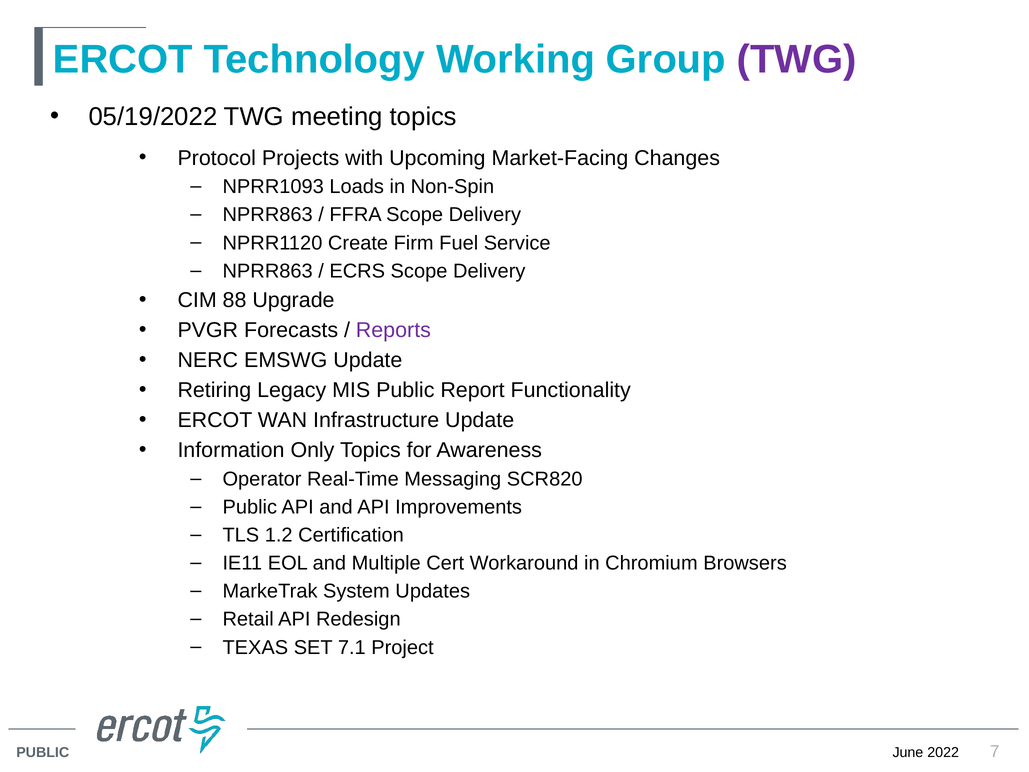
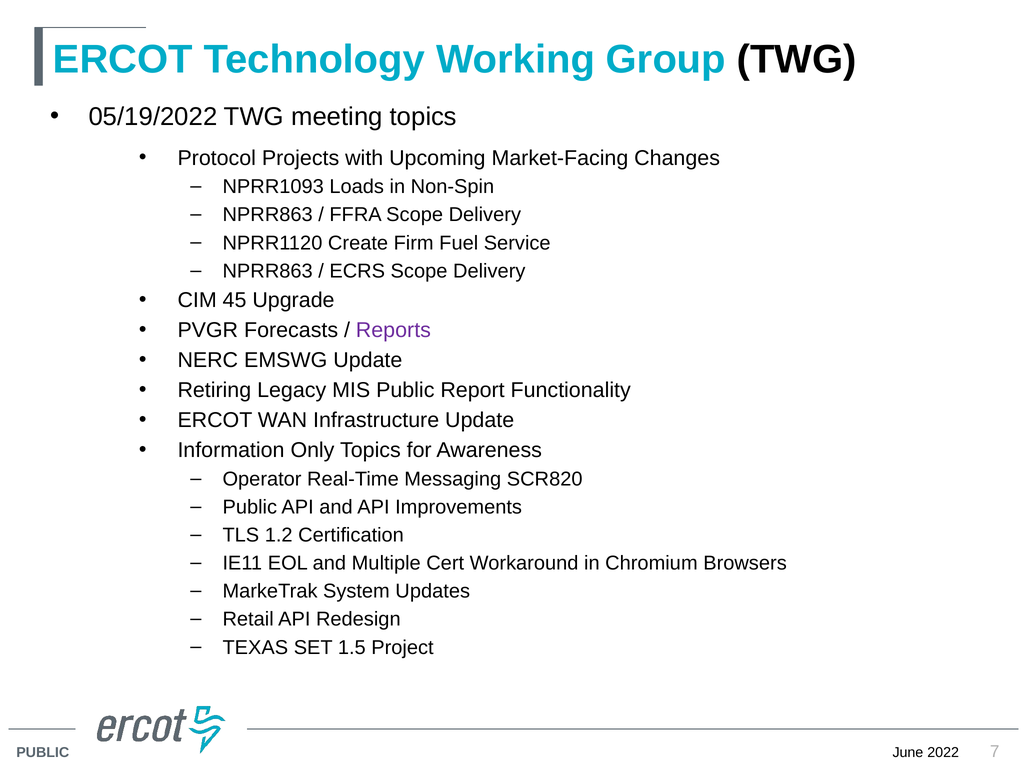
TWG at (797, 59) colour: purple -> black
88: 88 -> 45
7.1: 7.1 -> 1.5
